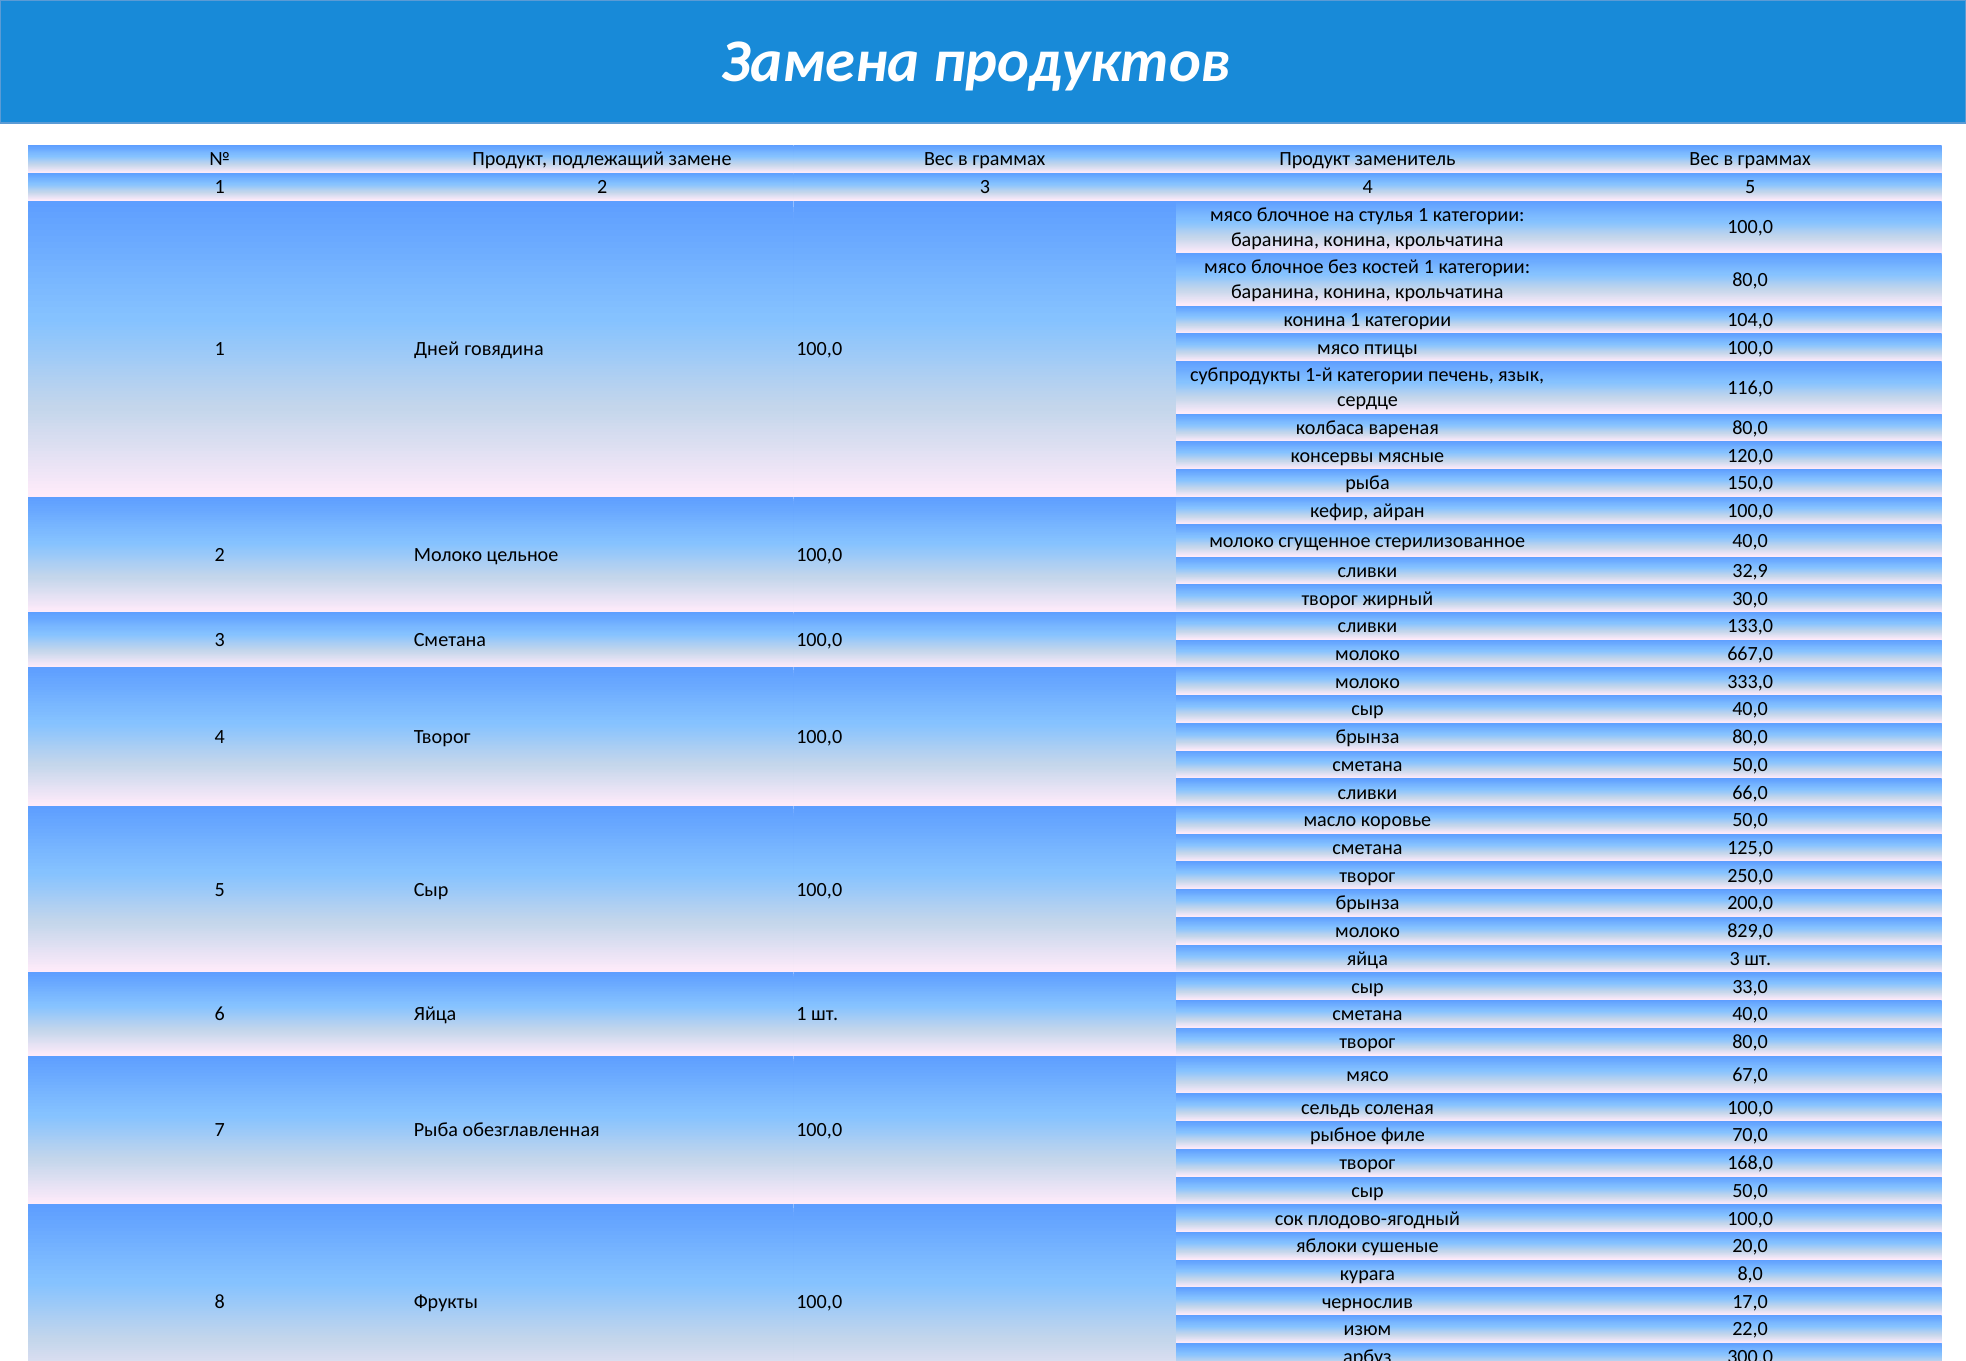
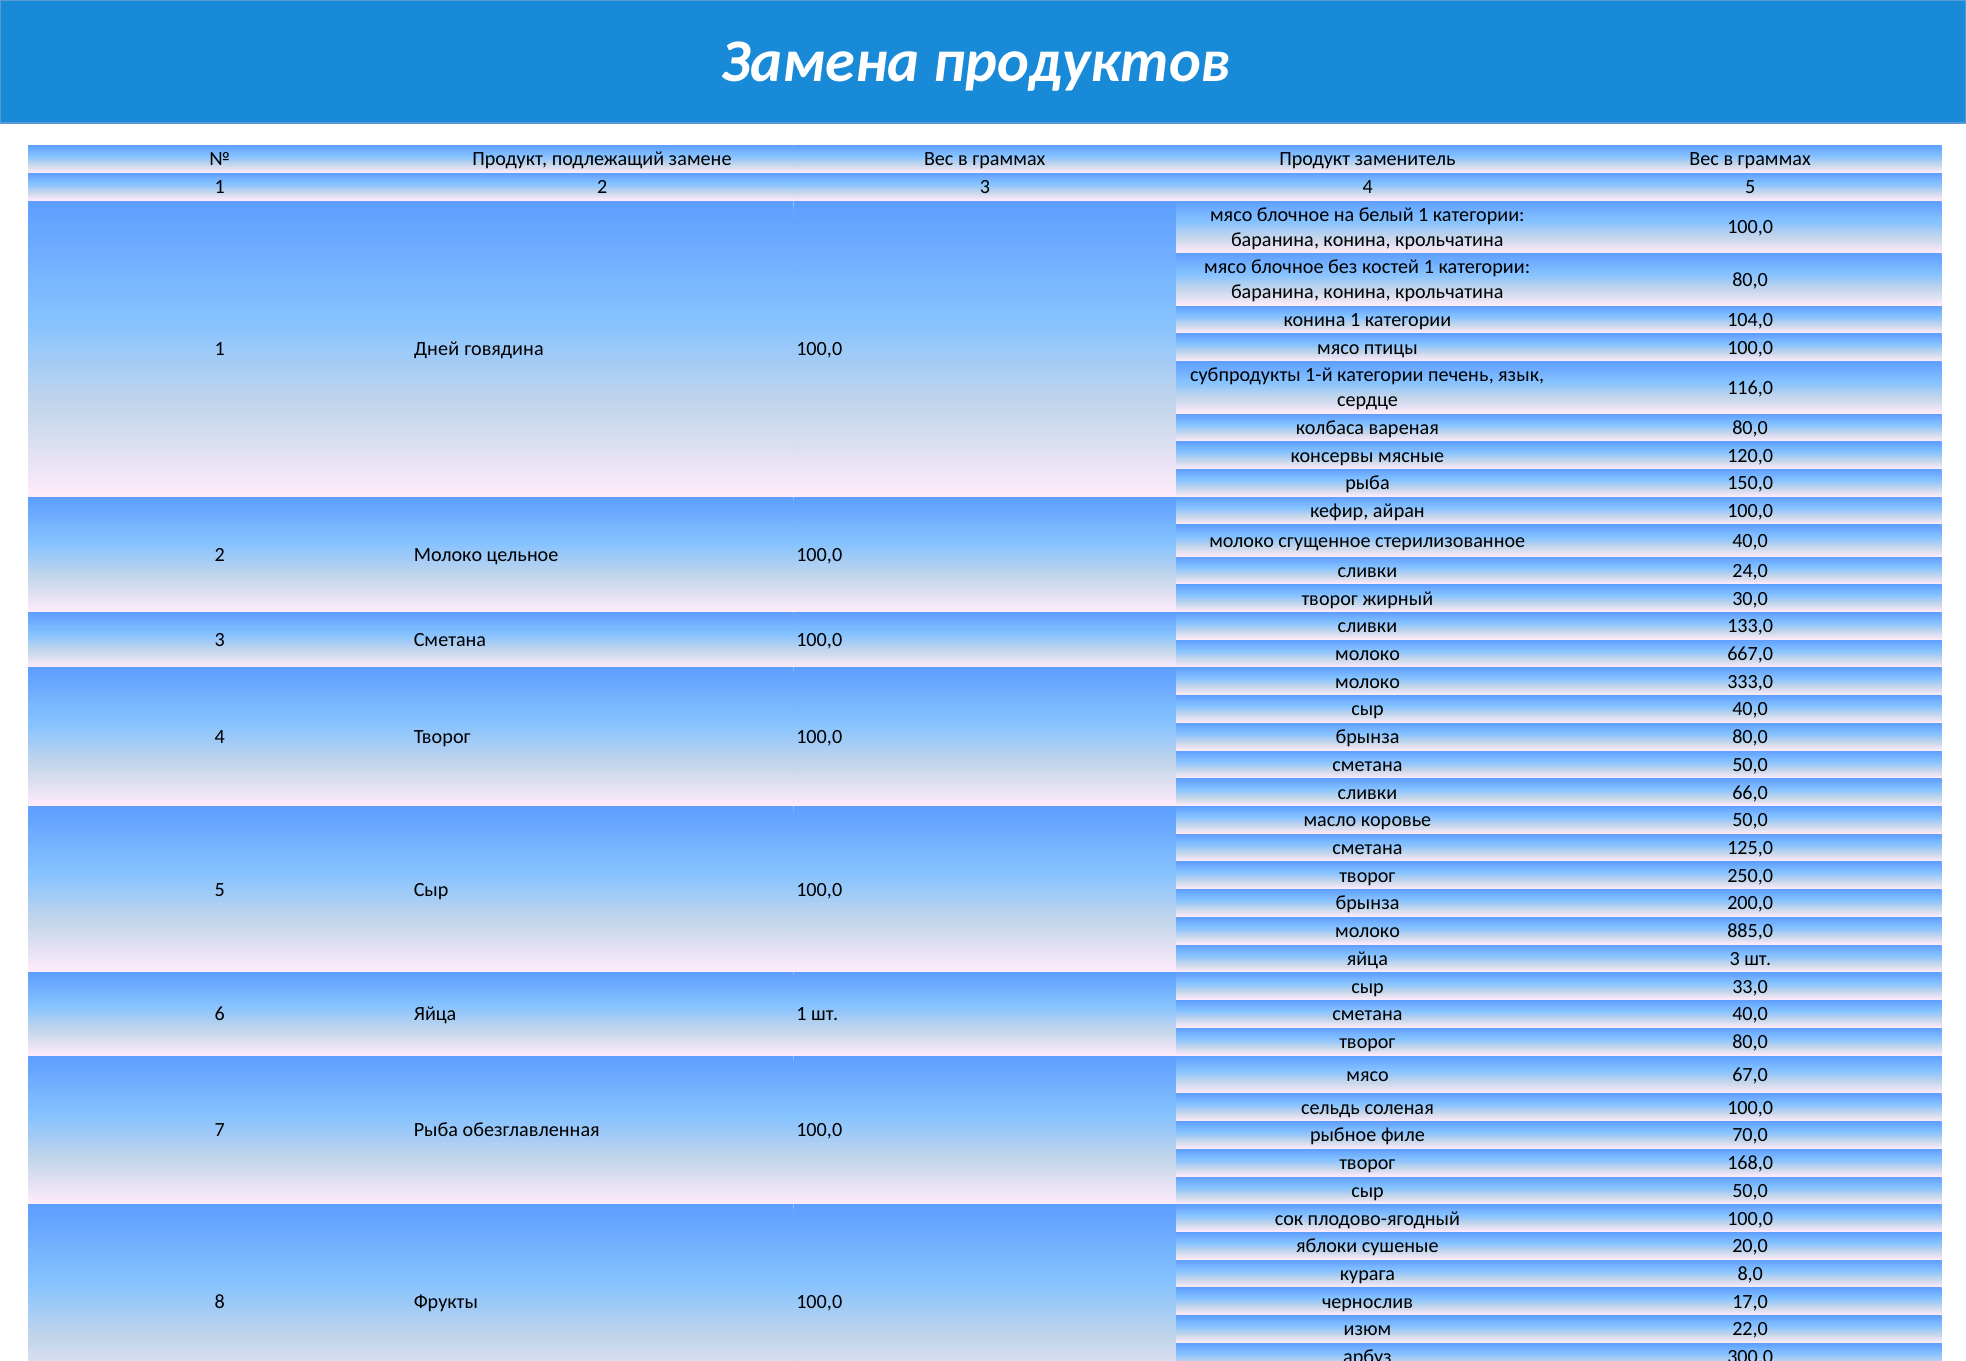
стулья: стулья -> белый
32,9: 32,9 -> 24,0
829,0: 829,0 -> 885,0
